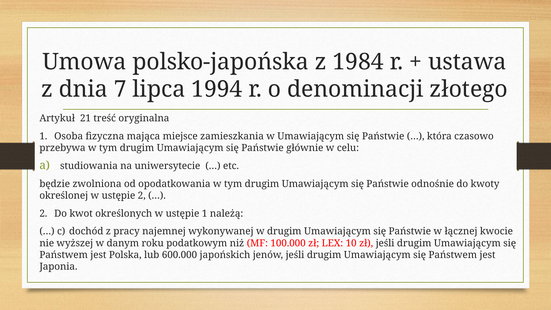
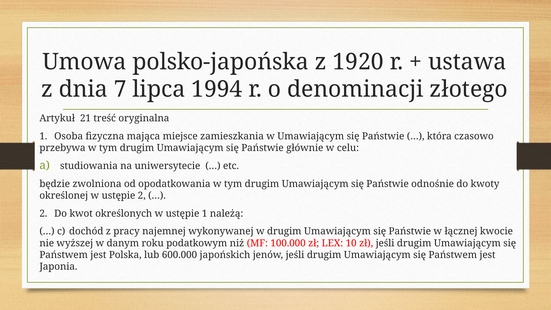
1984: 1984 -> 1920
